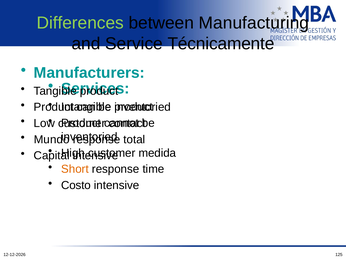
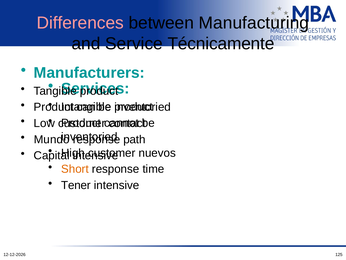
Differences colour: light green -> pink
total: total -> path
medida: medida -> nuevos
Costo: Costo -> Tener
